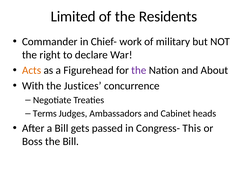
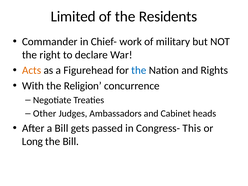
the at (139, 70) colour: purple -> blue
About: About -> Rights
Justices: Justices -> Religion
Terms: Terms -> Other
Boss: Boss -> Long
